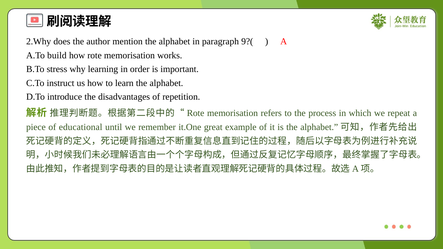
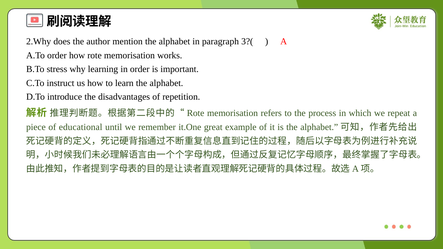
9?(: 9?( -> 3?(
A.To build: build -> order
